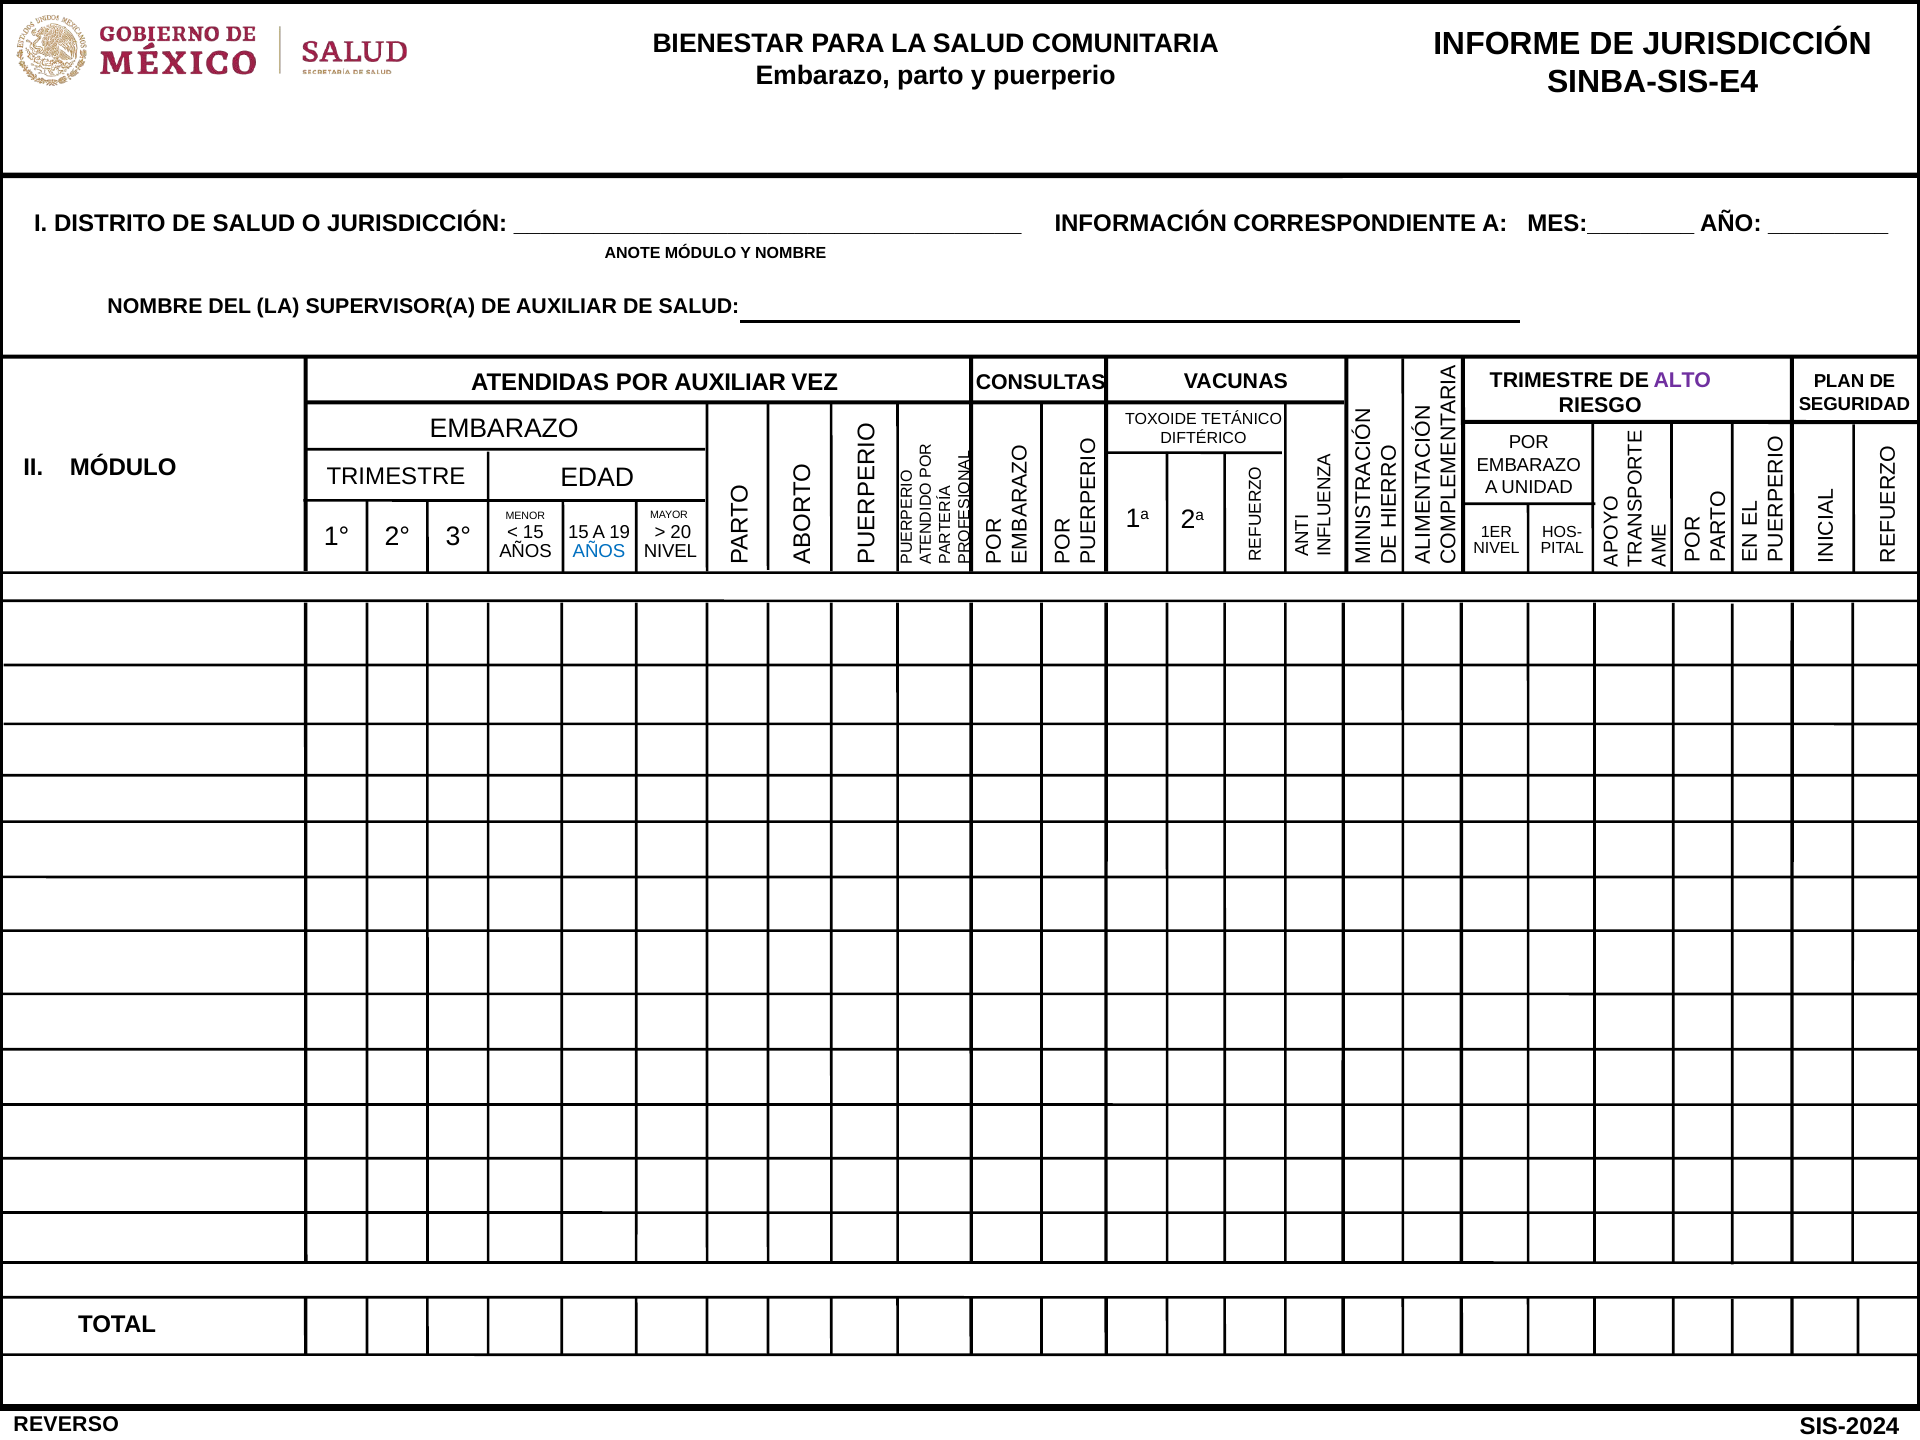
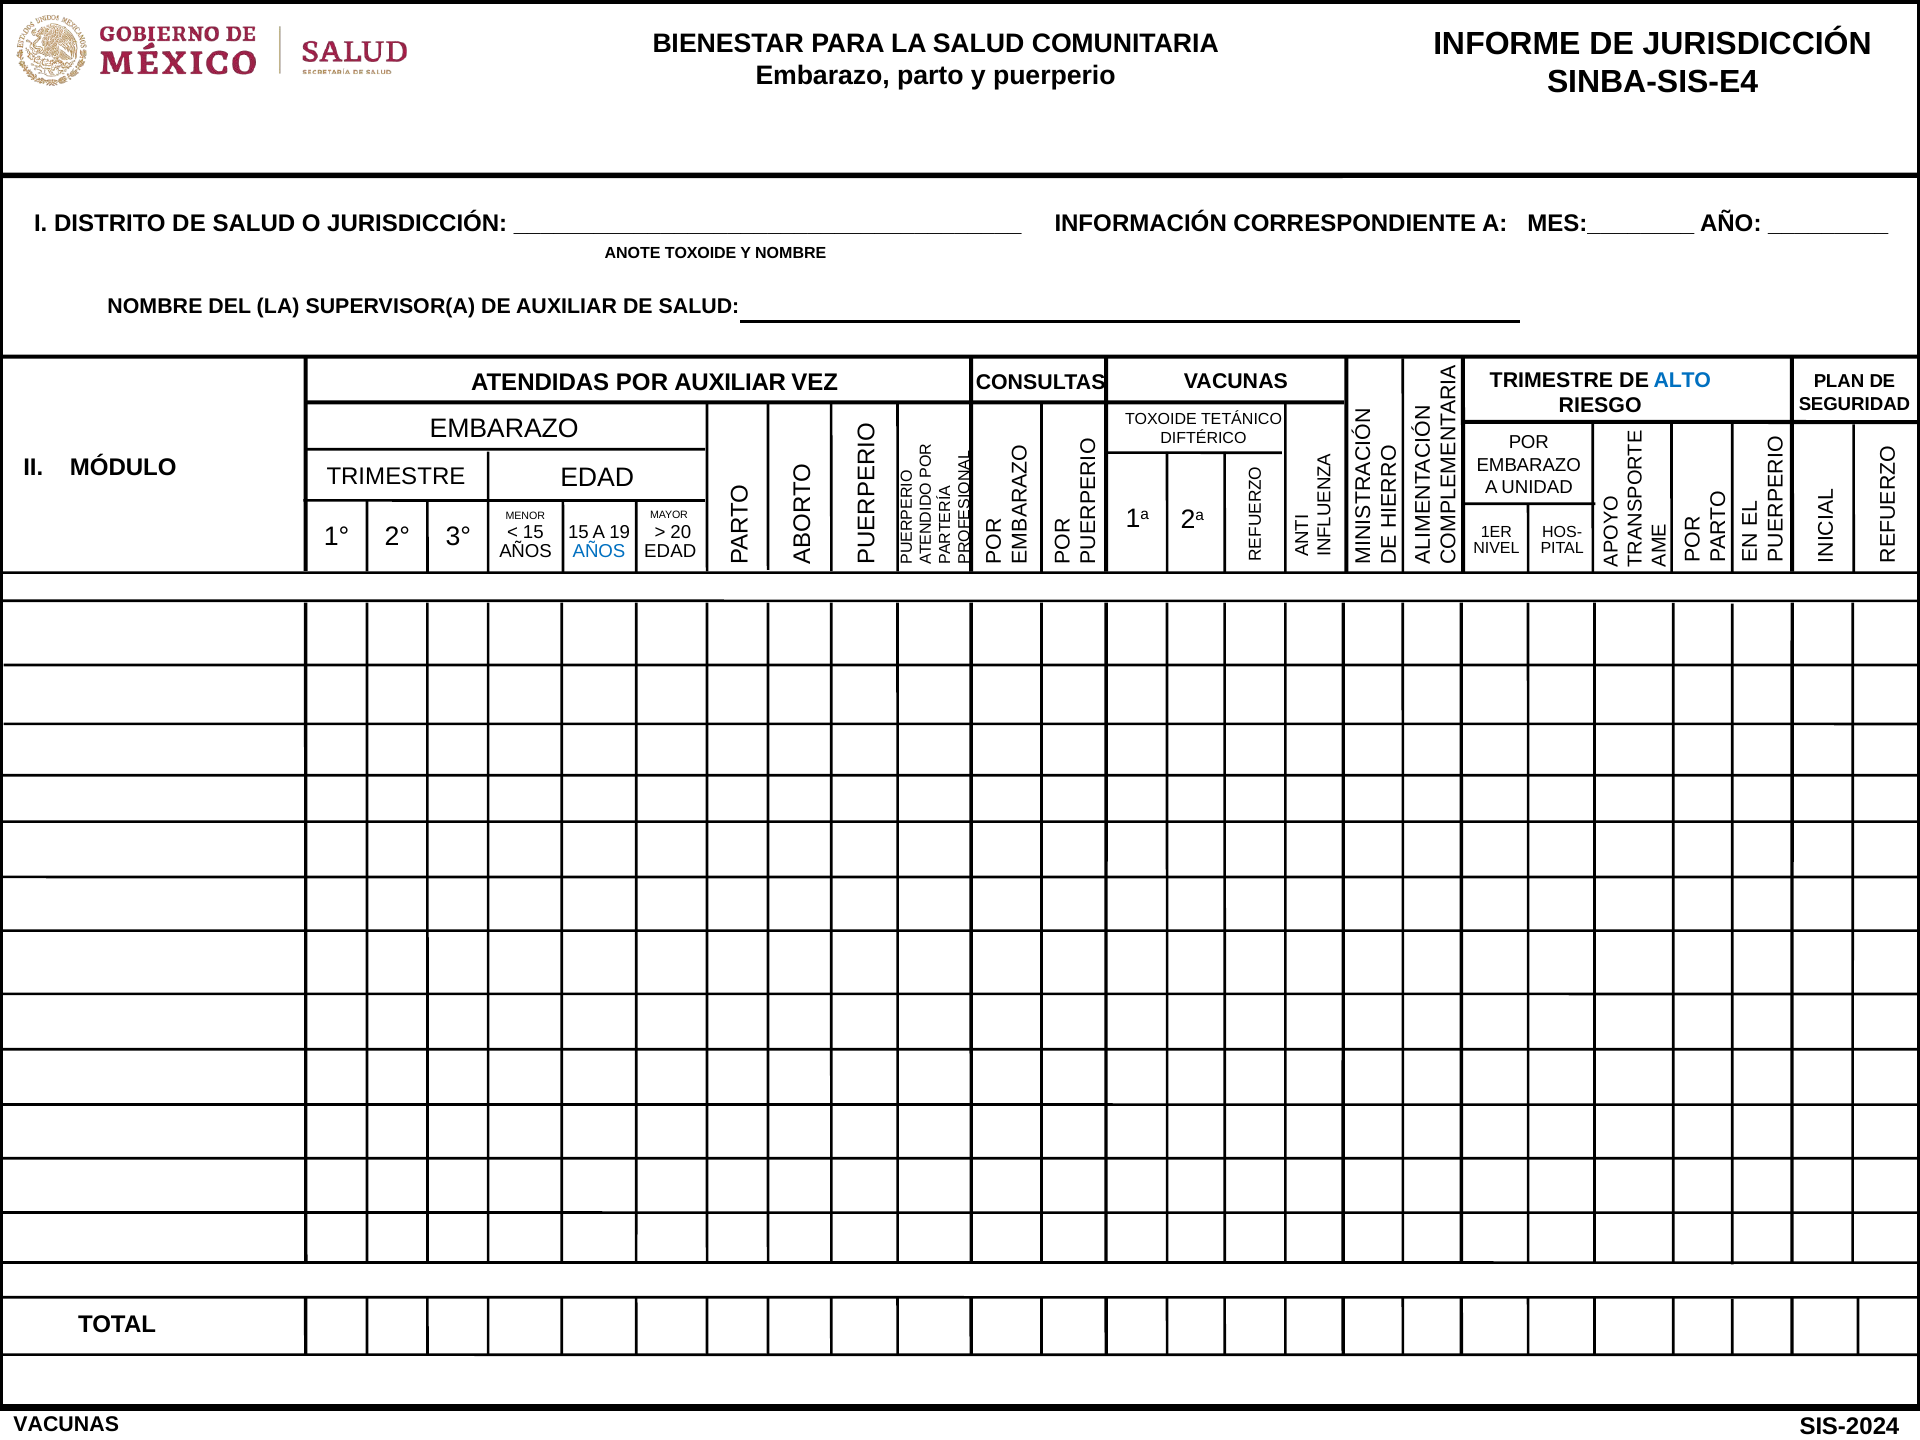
ANOTE MÓDULO: MÓDULO -> TOXOIDE
ALTO colour: purple -> blue
NIVEL at (670, 551): NIVEL -> EDAD
REVERSO at (66, 1425): REVERSO -> VACUNAS
